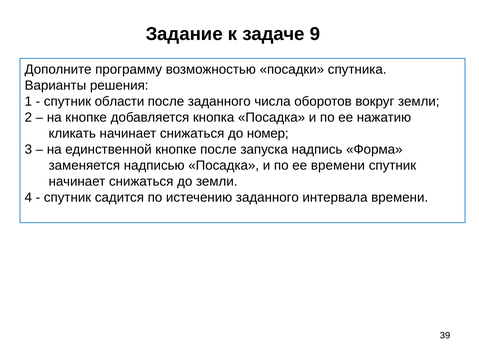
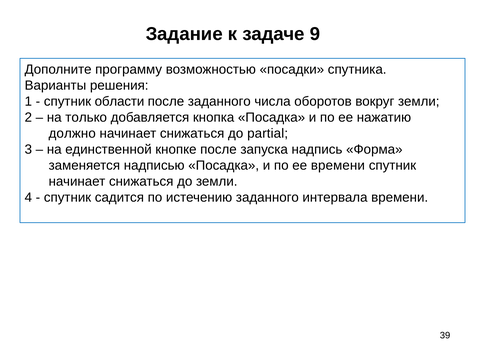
на кнопке: кнопке -> только
кликать: кликать -> должно
номер: номер -> partial
